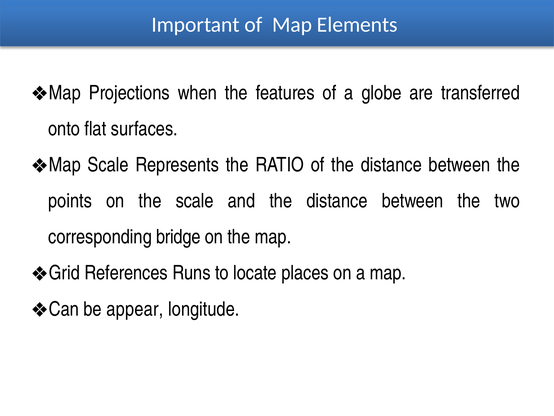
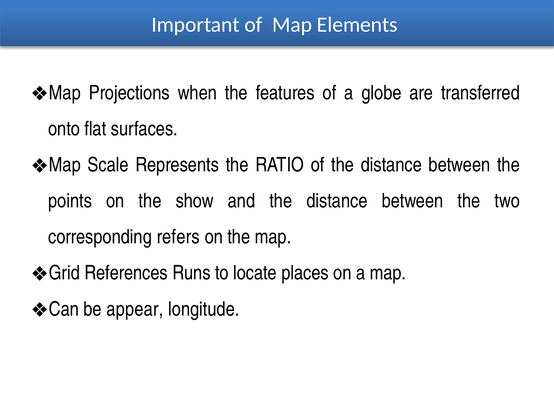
the scale: scale -> show
bridge: bridge -> refers
